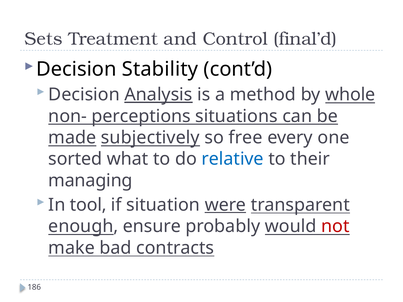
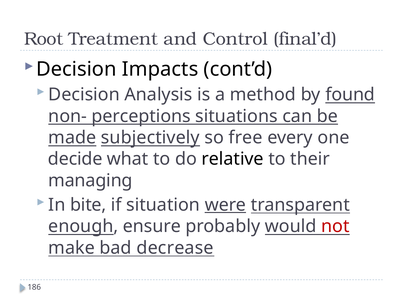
Sets: Sets -> Root
Stability: Stability -> Impacts
Analysis underline: present -> none
whole: whole -> found
sorted: sorted -> decide
relative colour: blue -> black
tool: tool -> bite
contracts: contracts -> decrease
